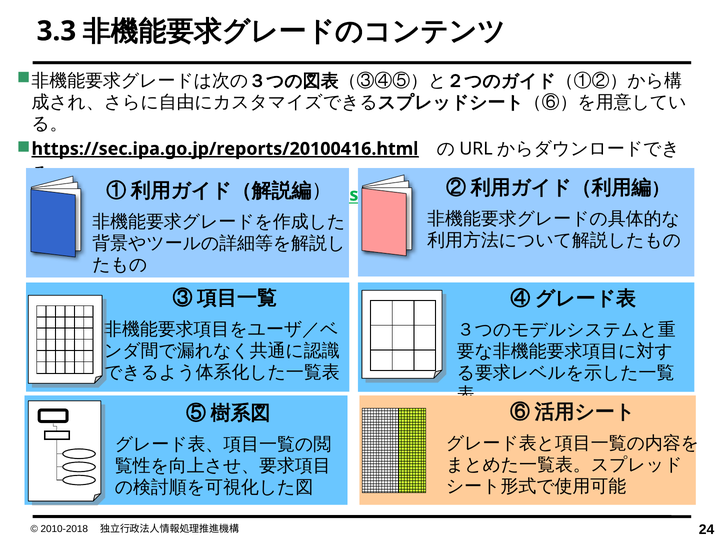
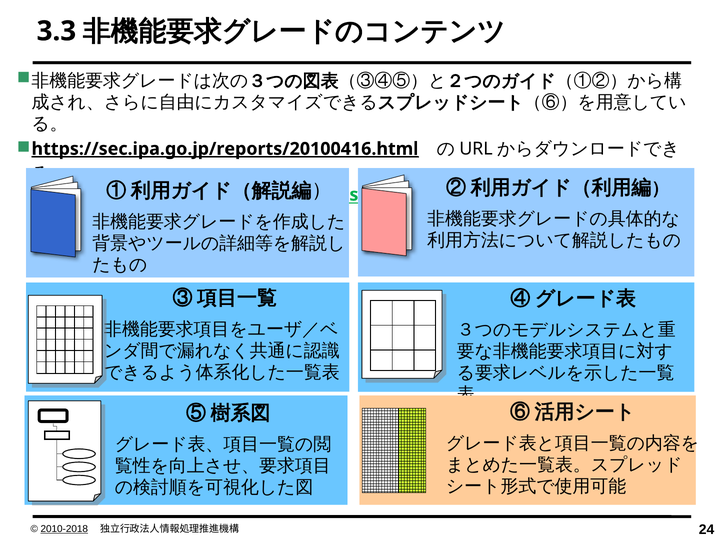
2010-2018 underline: none -> present
